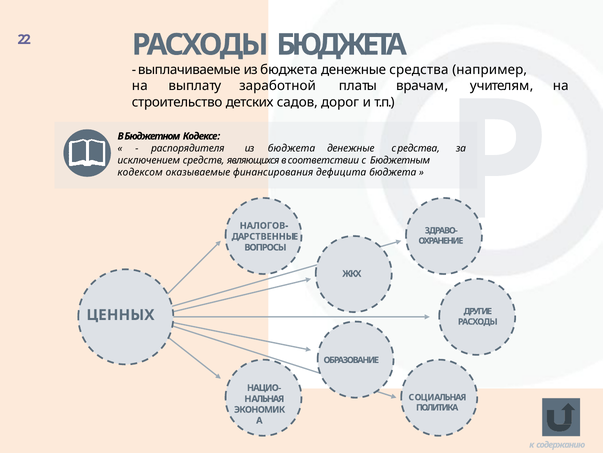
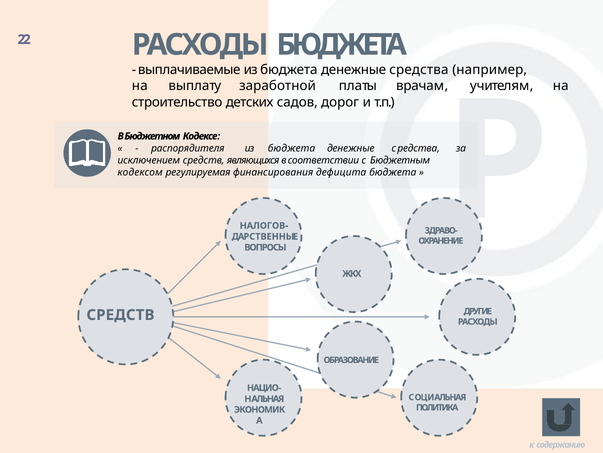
оказываемые: оказываемые -> регулируемая
ЦЕННЫХ at (120, 314): ЦЕННЫХ -> СРЕДСТВ
